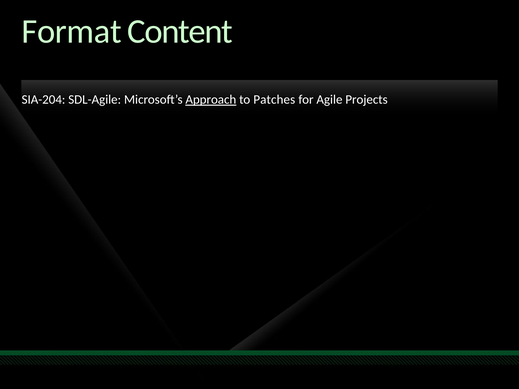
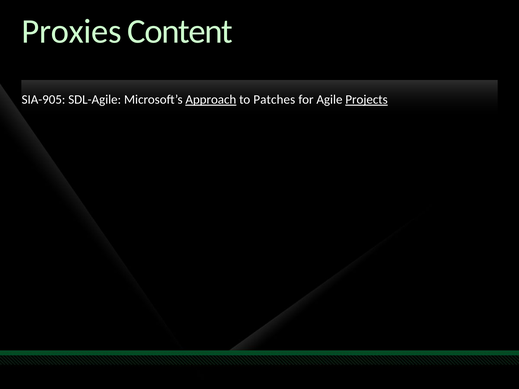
Format: Format -> Proxies
SIA-204: SIA-204 -> SIA-905
Projects underline: none -> present
